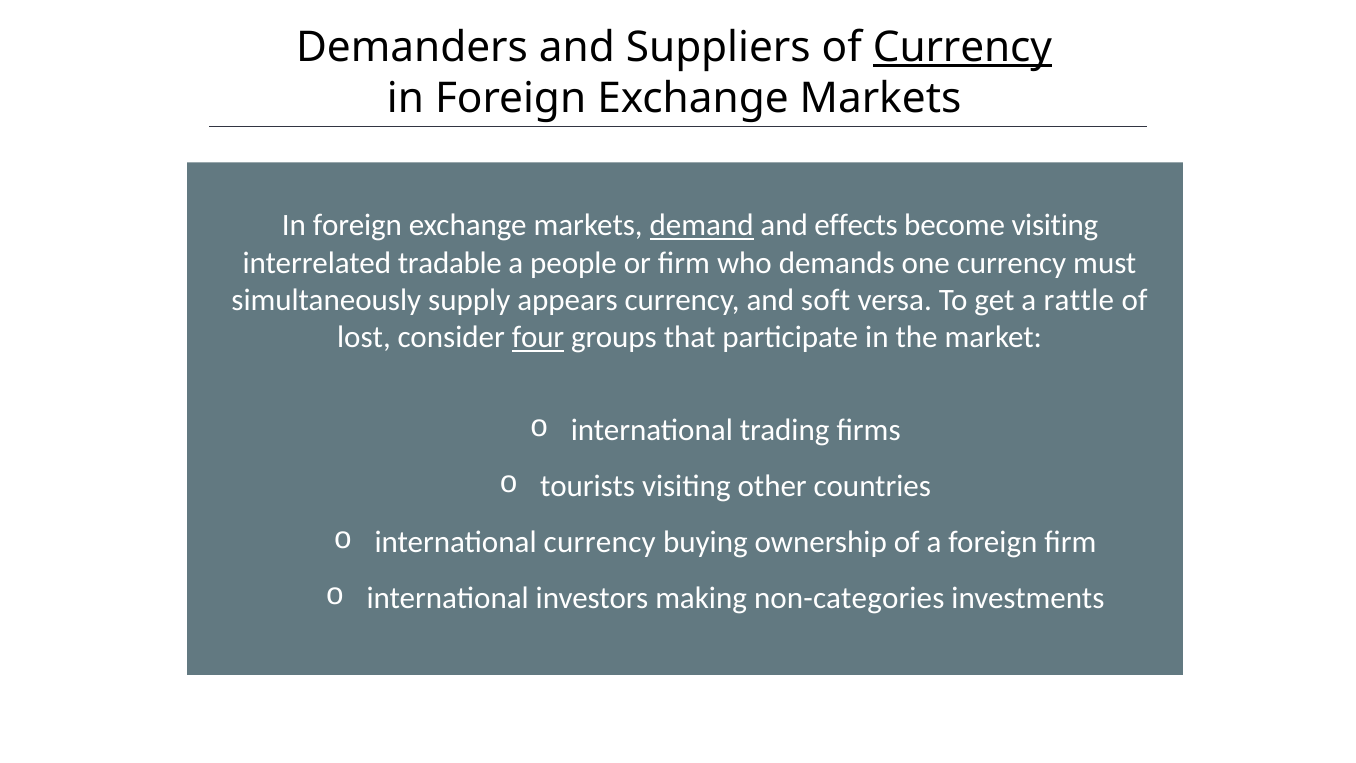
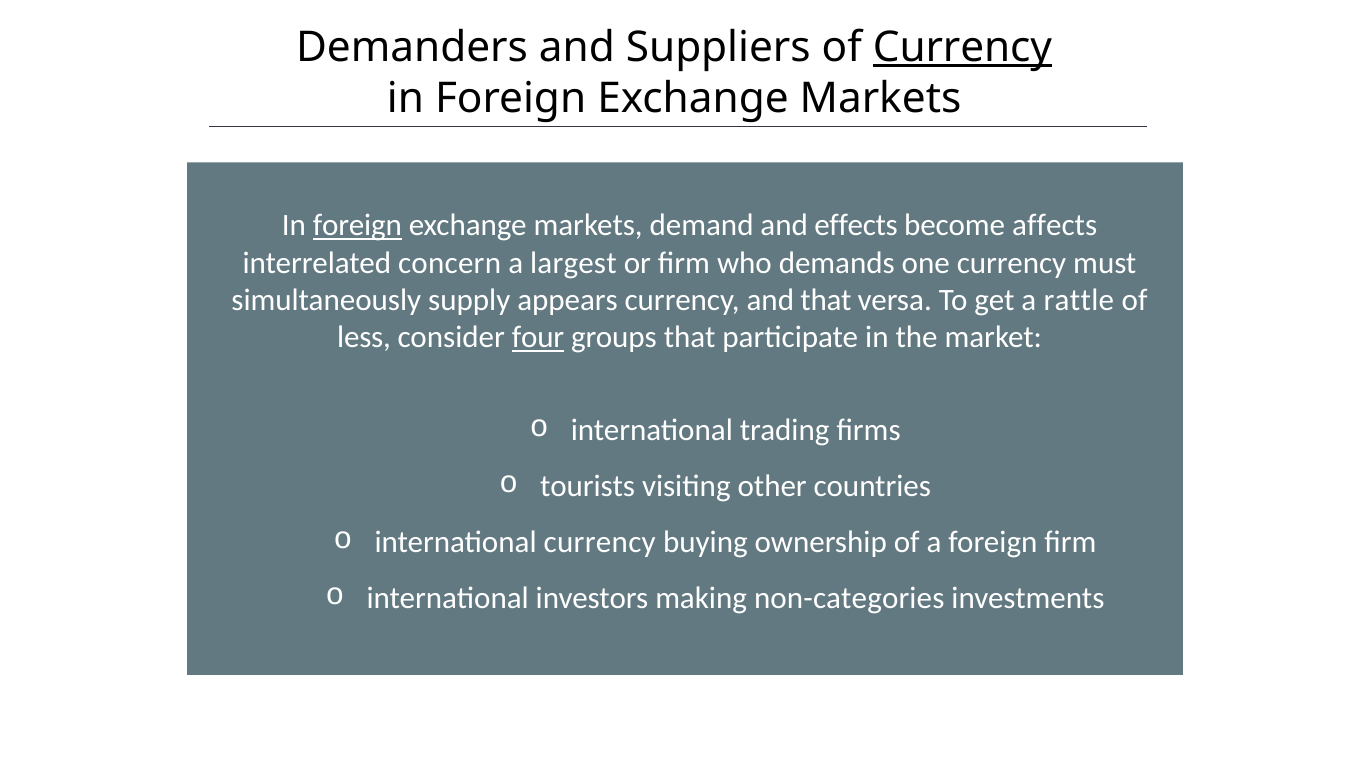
foreign at (357, 225) underline: none -> present
demand underline: present -> none
become visiting: visiting -> affects
tradable: tradable -> concern
people: people -> largest
and soft: soft -> that
lost: lost -> less
